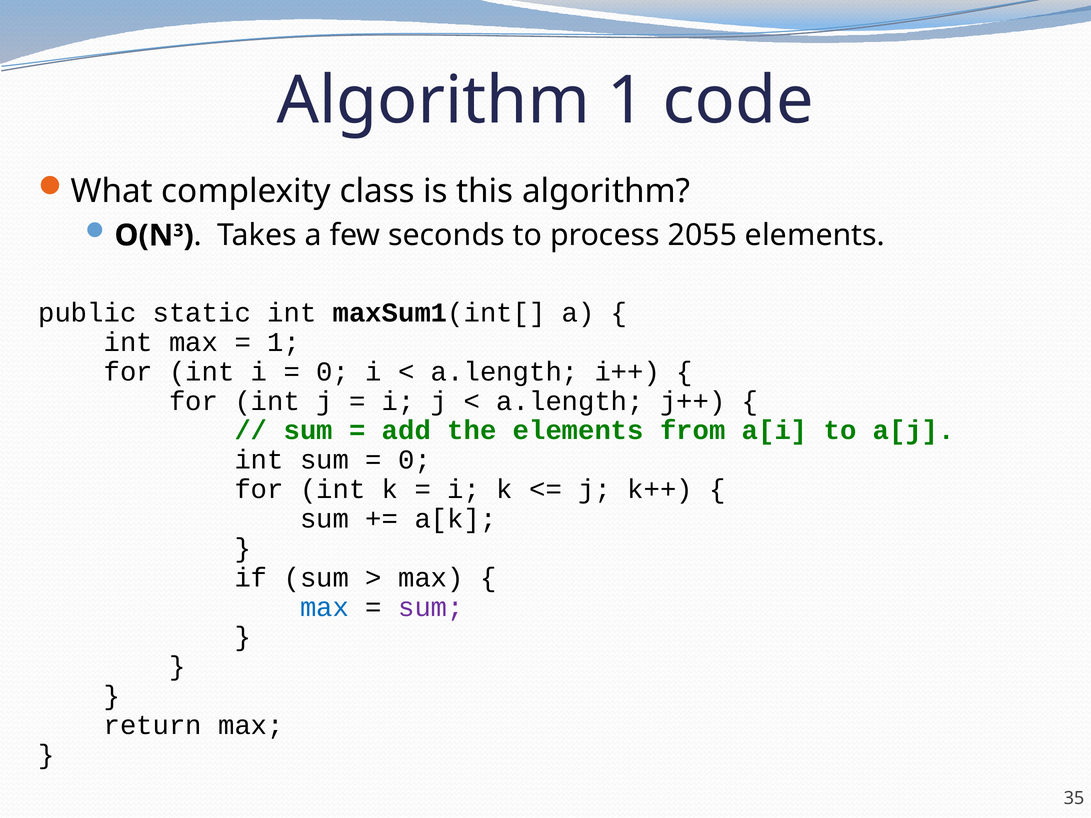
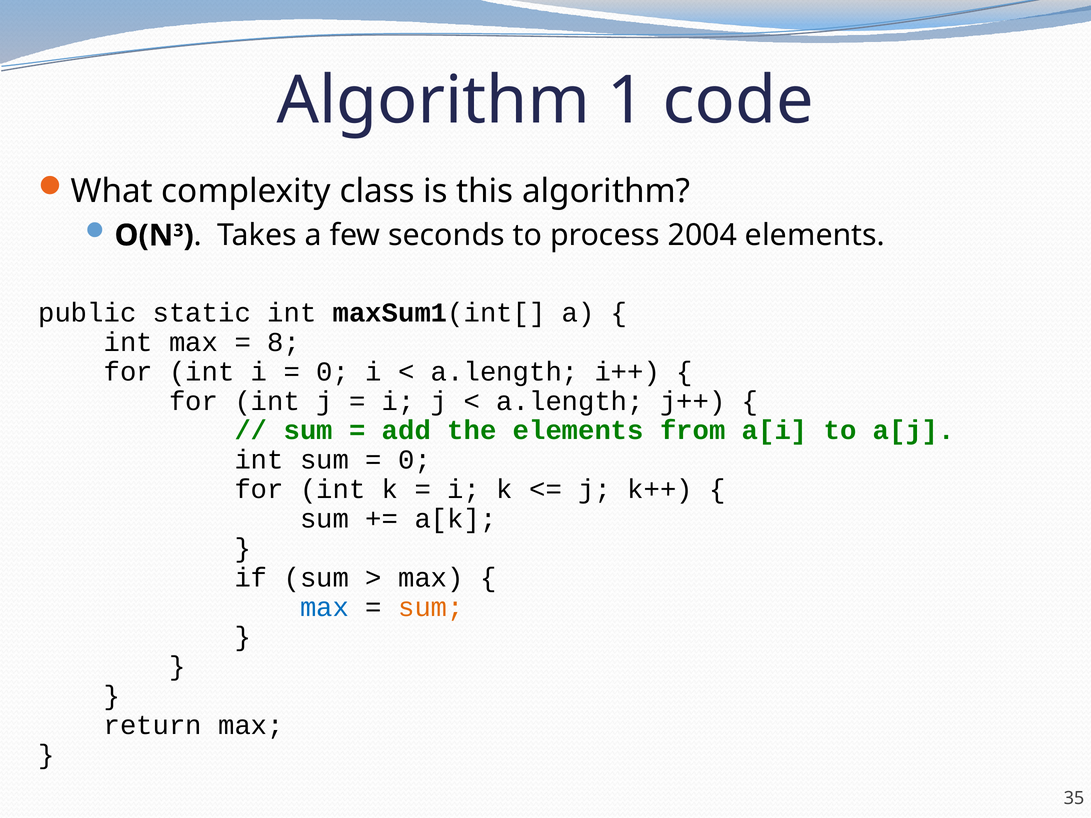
2055: 2055 -> 2004
1 at (284, 342): 1 -> 8
sum at (431, 607) colour: purple -> orange
